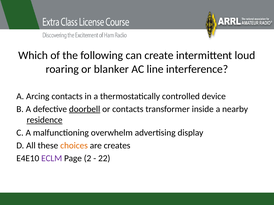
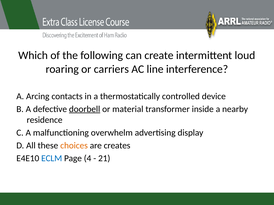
blanker: blanker -> carriers
or contacts: contacts -> material
residence underline: present -> none
ECLM colour: purple -> blue
2: 2 -> 4
22: 22 -> 21
